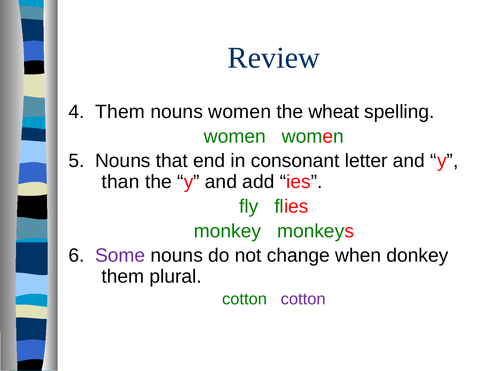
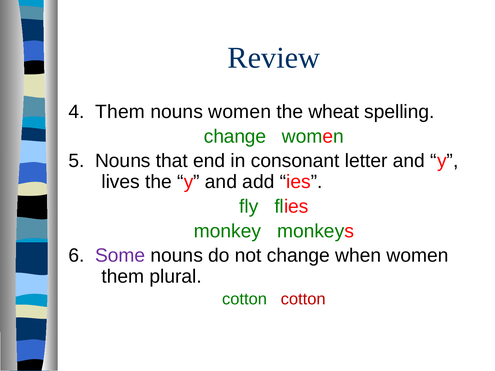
women at (235, 136): women -> change
than: than -> lives
when donkey: donkey -> women
cotton at (303, 299) colour: purple -> red
